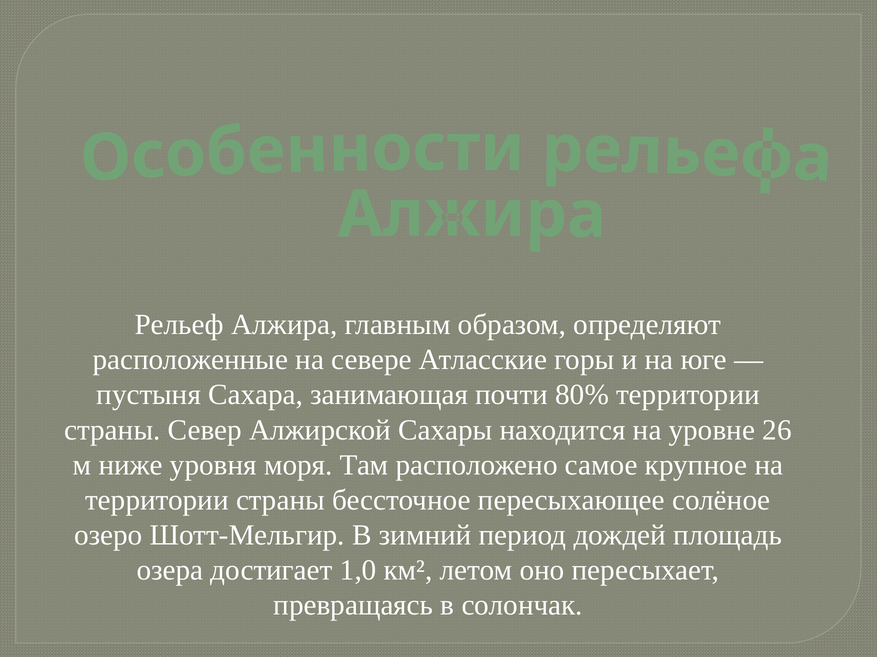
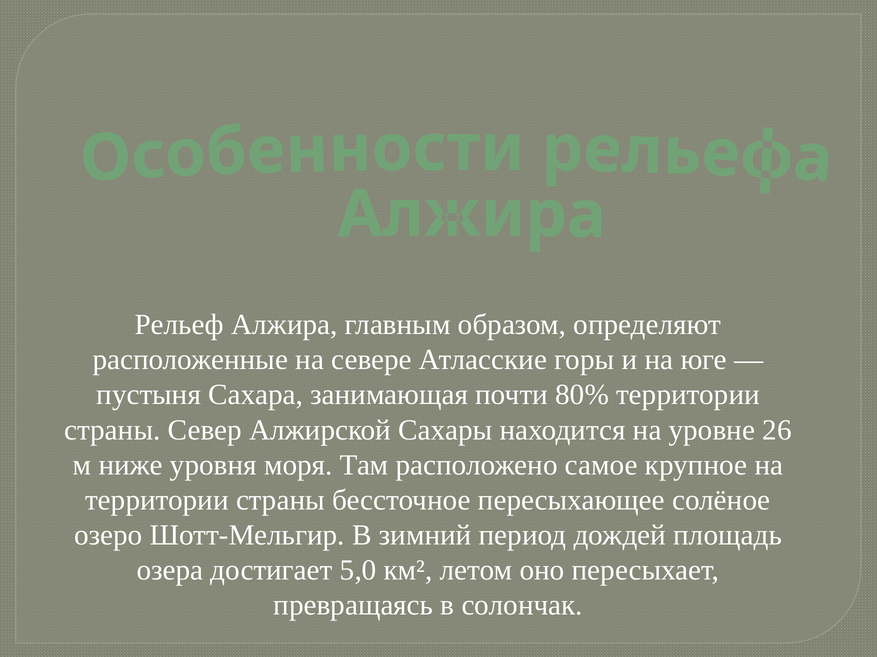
1,0: 1,0 -> 5,0
